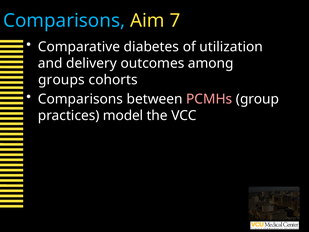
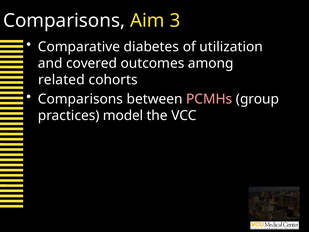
Comparisons at (64, 21) colour: light blue -> white
7: 7 -> 3
delivery: delivery -> covered
groups: groups -> related
